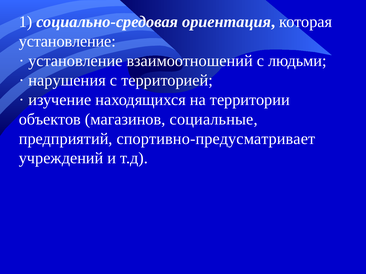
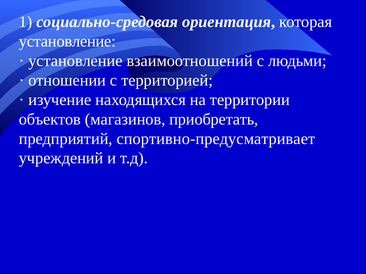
нарушения: нарушения -> отношении
социальные: социальные -> приобретать
